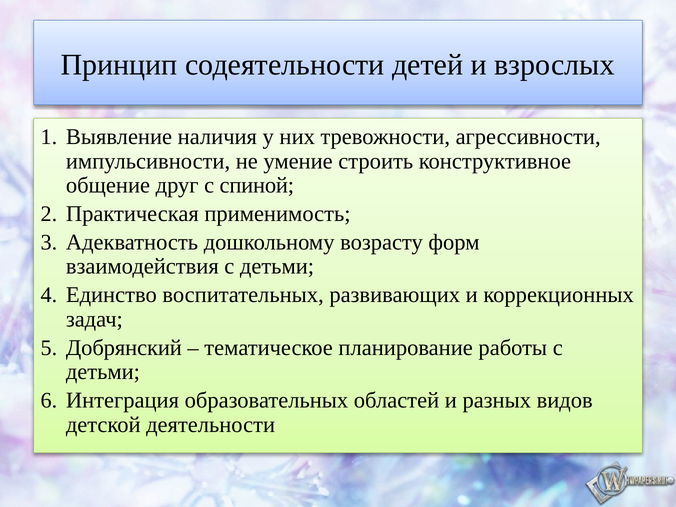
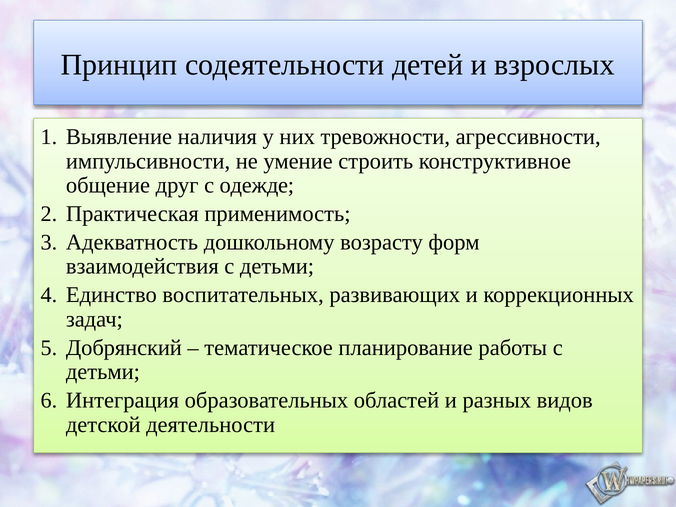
спиной: спиной -> одежде
